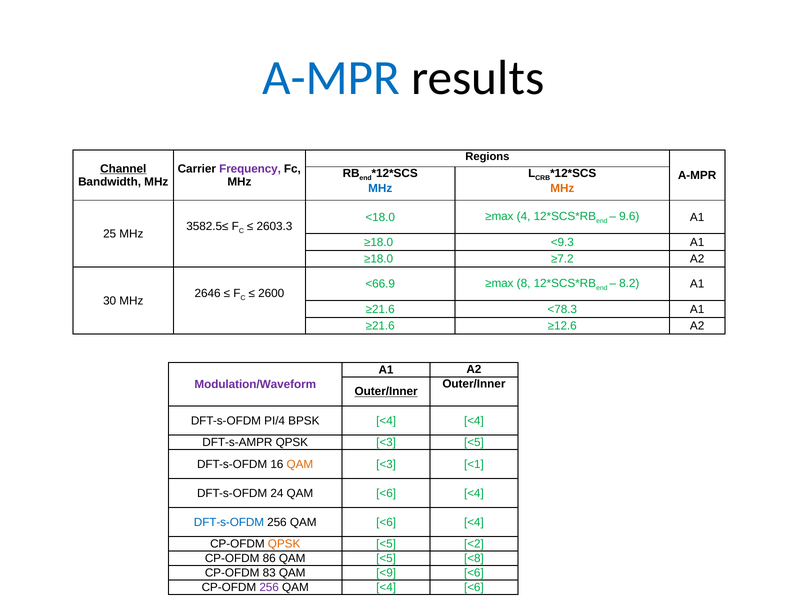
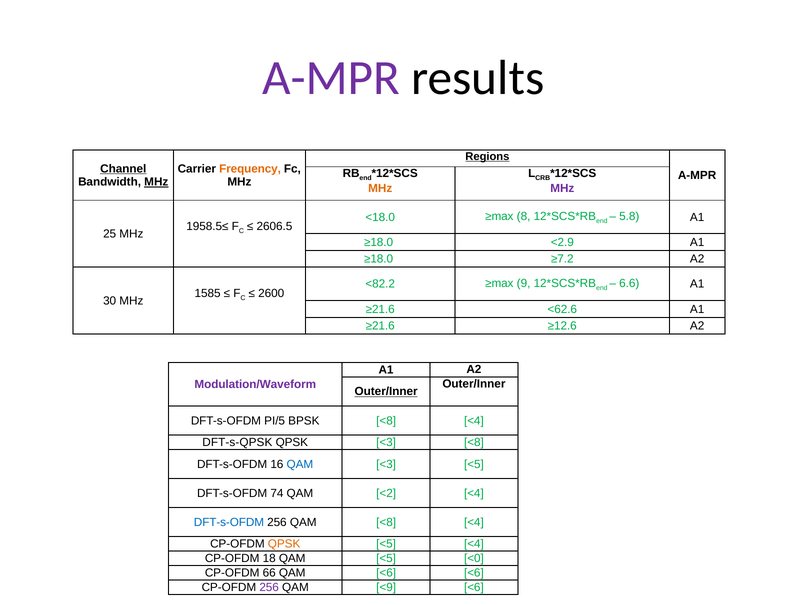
A-MPR at (331, 78) colour: blue -> purple
Regions underline: none -> present
Frequency colour: purple -> orange
MHz at (156, 182) underline: none -> present
MHz at (380, 188) colour: blue -> orange
MHz at (562, 188) colour: orange -> purple
4: 4 -> 8
9.6: 9.6 -> 5.8
3582.5≤: 3582.5≤ -> 1958.5≤
2603.3: 2603.3 -> 2606.5
<9.3: <9.3 -> <2.9
<66.9: <66.9 -> <82.2
8: 8 -> 9
8.2: 8.2 -> 6.6
2646: 2646 -> 1585
<78.3: <78.3 -> <62.6
PI/4: PI/4 -> PI/5
BPSK <4: <4 -> <8
DFT-s-AMPR: DFT-s-AMPR -> DFT-s-QPSK
<3 <5: <5 -> <8
QAM at (300, 464) colour: orange -> blue
<3 <1: <1 -> <5
24: 24 -> 74
<6 at (386, 493): <6 -> <2
256 QAM <6: <6 -> <8
<5 <2: <2 -> <4
86: 86 -> 18
<8: <8 -> <0
83: 83 -> 66
QAM <9: <9 -> <6
QAM <4: <4 -> <9
